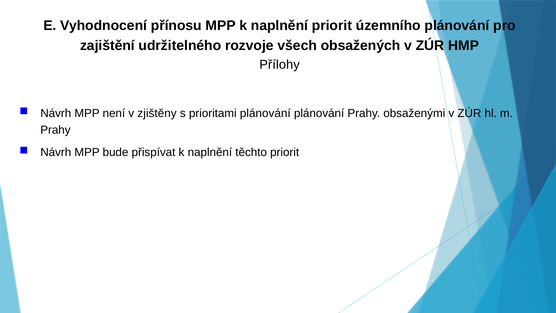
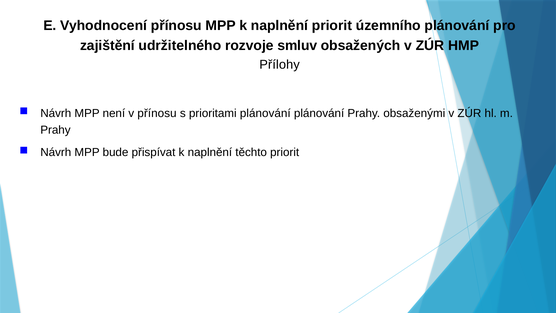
všech: všech -> smluv
v zjištěny: zjištěny -> přínosu
